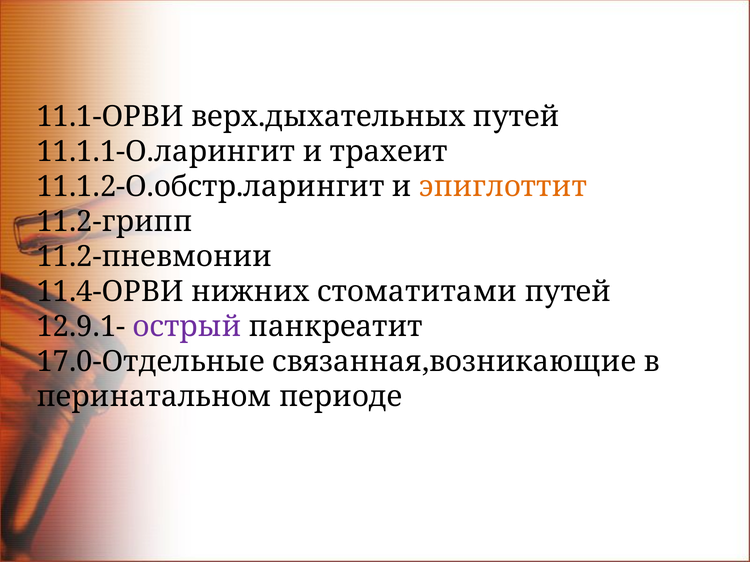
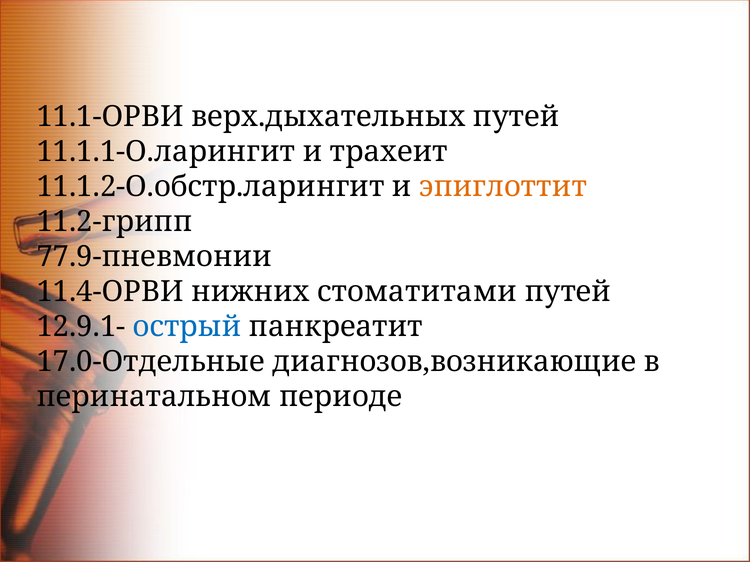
11.2-пневмонии: 11.2-пневмонии -> 77.9-пневмонии
острый colour: purple -> blue
связанная,возникающие: связанная,возникающие -> диагнозов,возникающие
